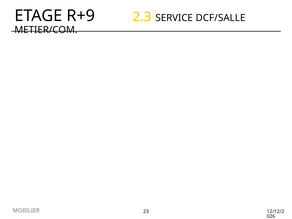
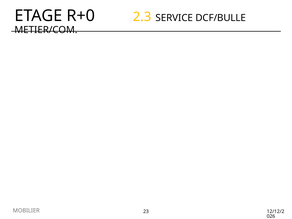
R+9: R+9 -> R+0
DCF/SALLE: DCF/SALLE -> DCF/BULLE
